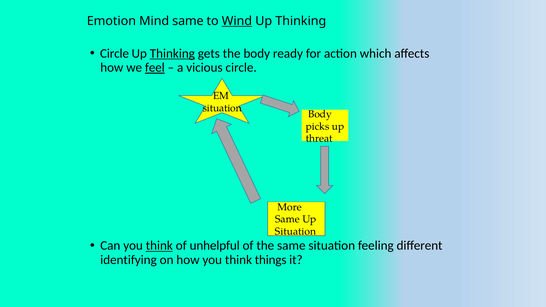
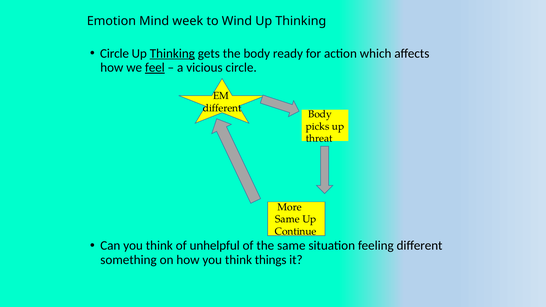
Mind same: same -> week
Wind underline: present -> none
situation at (222, 108): situation -> different
Situation at (296, 232): Situation -> Continue
think at (159, 246) underline: present -> none
identifying: identifying -> something
